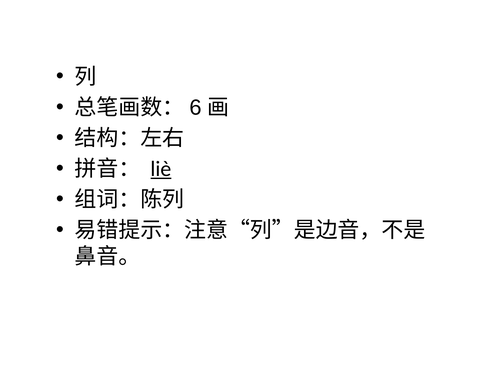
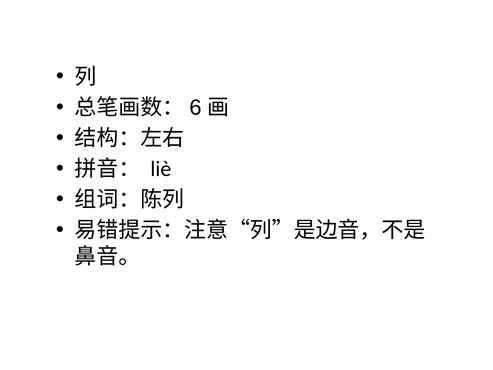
liè underline: present -> none
